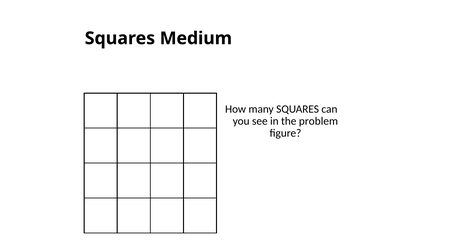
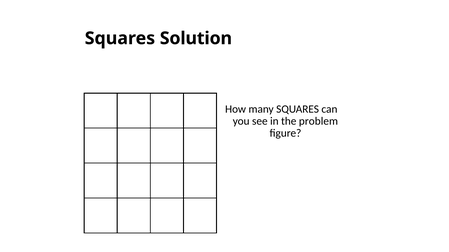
Medium: Medium -> Solution
